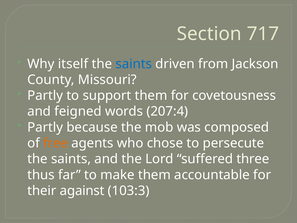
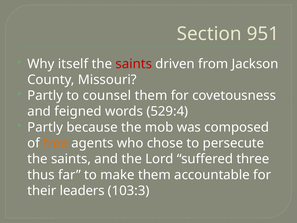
717: 717 -> 951
saints at (134, 64) colour: blue -> red
support: support -> counsel
207:4: 207:4 -> 529:4
against: against -> leaders
